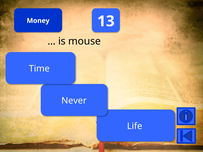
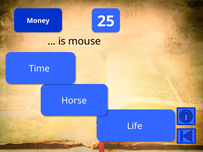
13: 13 -> 25
Never: Never -> Horse
